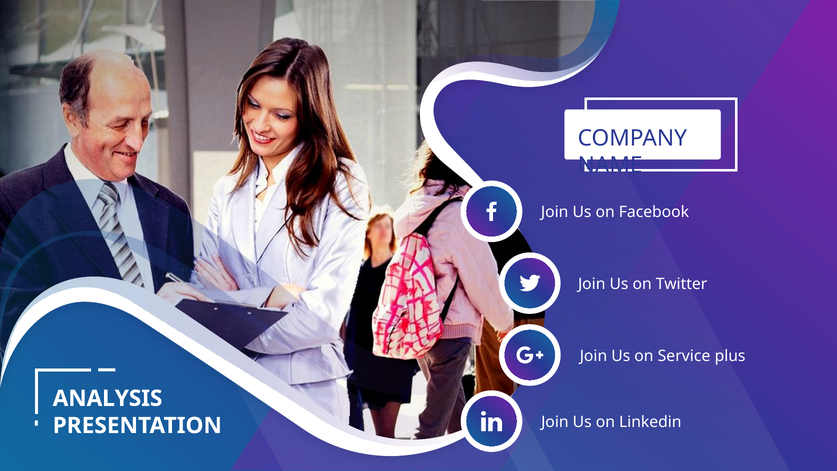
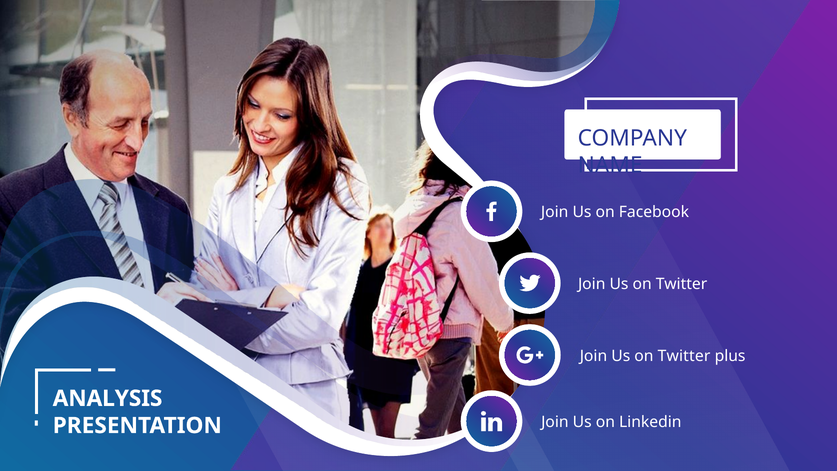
Service at (684, 356): Service -> Twitter
